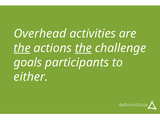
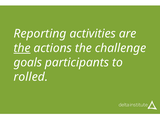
Overhead: Overhead -> Reporting
the at (83, 48) underline: present -> none
either: either -> rolled
